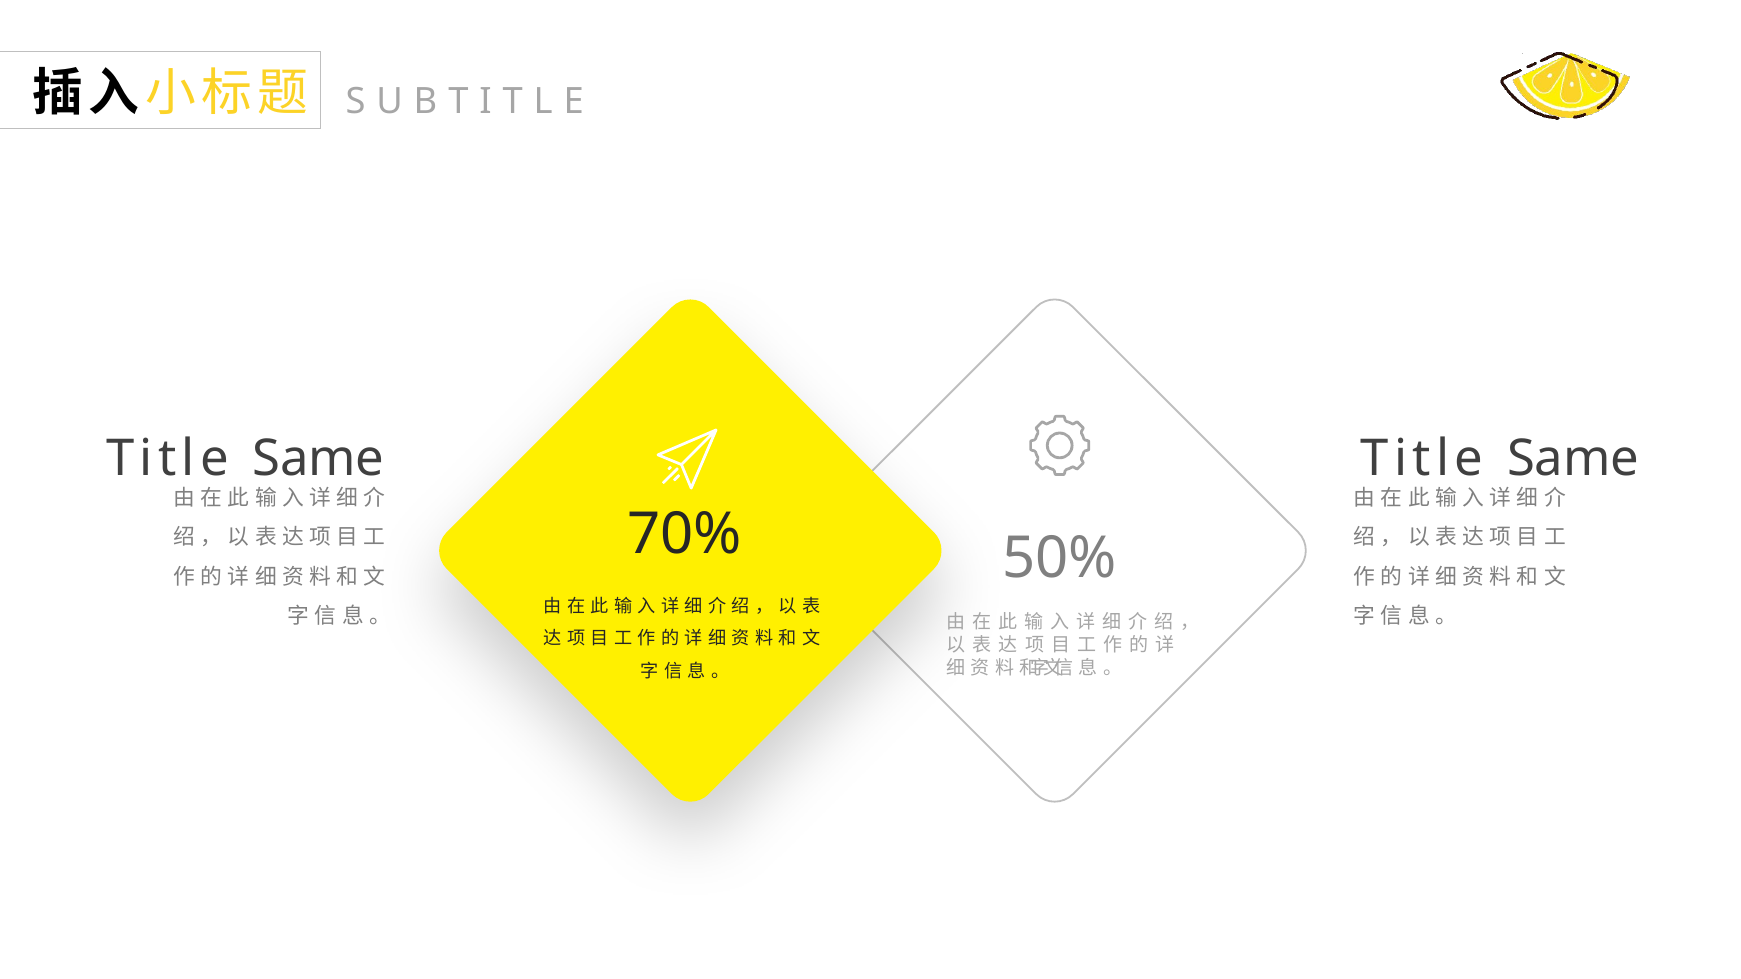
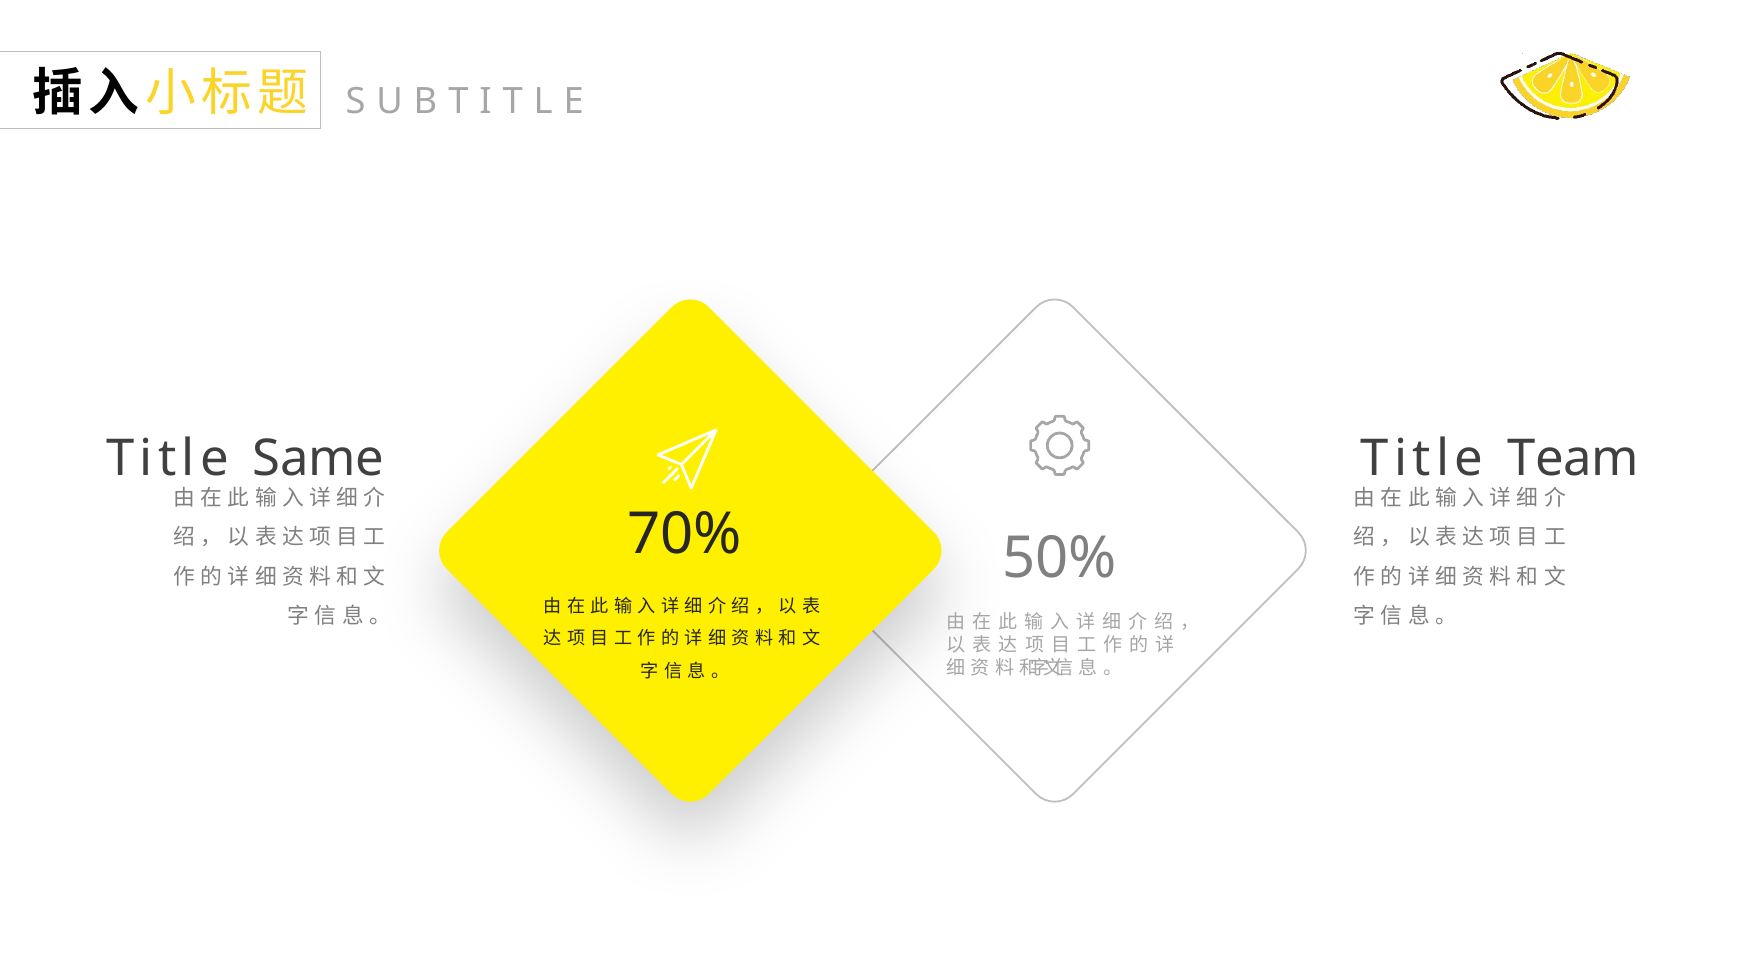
Same at (1573, 459): Same -> Team
